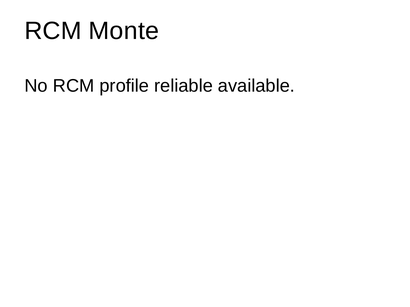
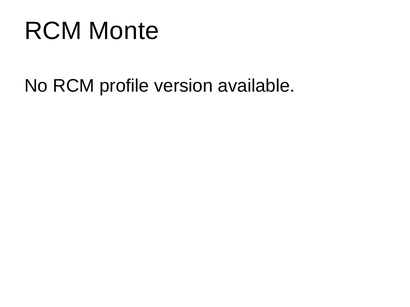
reliable: reliable -> version
